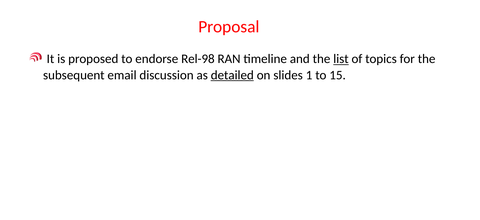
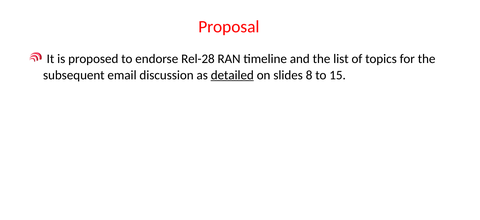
Rel-98: Rel-98 -> Rel-28
list underline: present -> none
1: 1 -> 8
